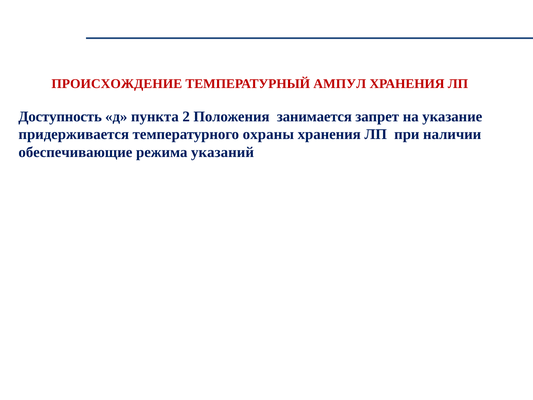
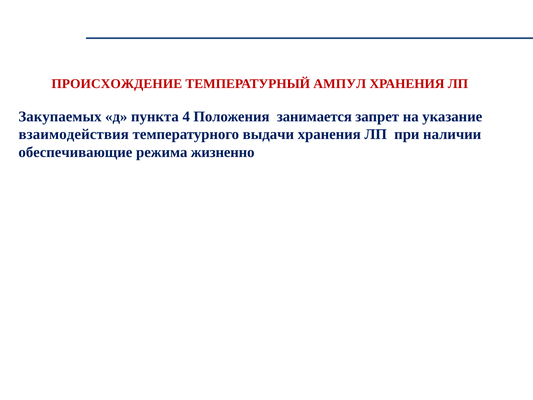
Доступность: Доступность -> Закупаемых
2: 2 -> 4
придерживается: придерживается -> взаимодействия
охраны: охраны -> выдачи
указаний: указаний -> жизненно
